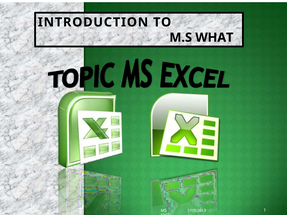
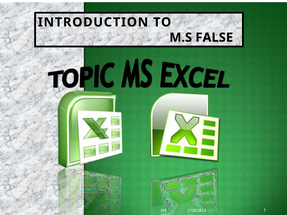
WHAT: WHAT -> FALSE
